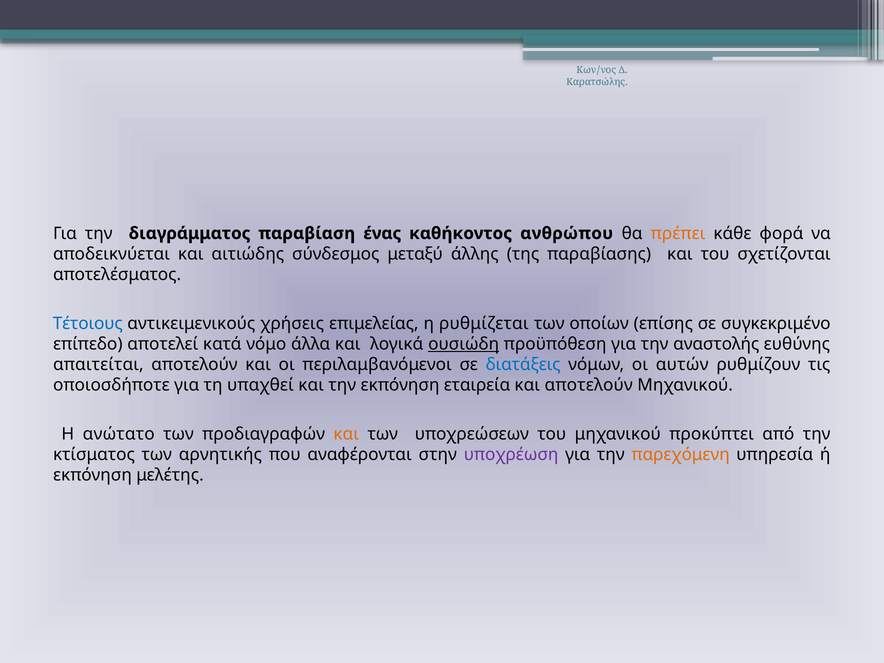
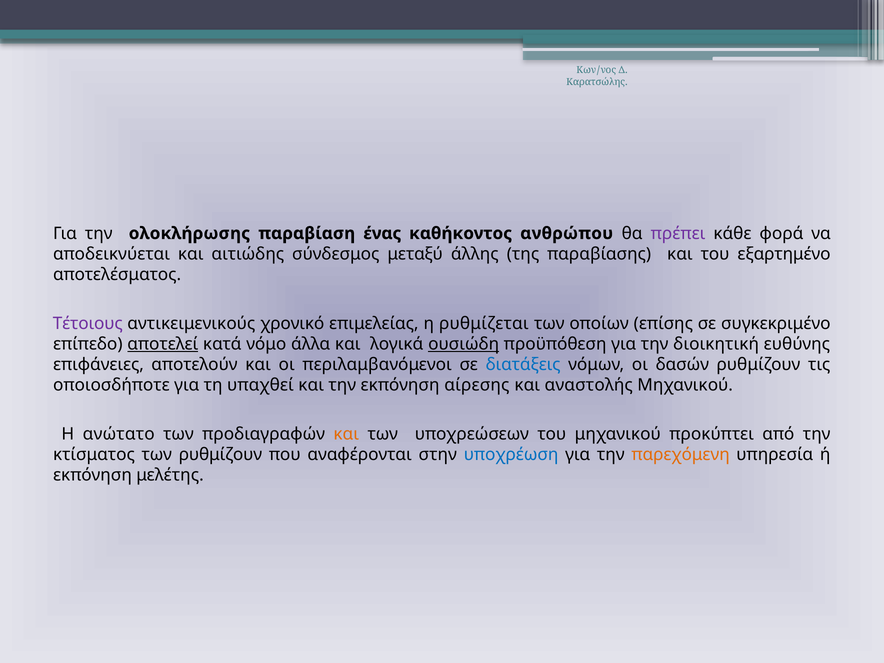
διαγράμματος: διαγράμματος -> ολοκλήρωσης
πρέπει colour: orange -> purple
σχετίζονται: σχετίζονται -> εξαρτημένο
Τέτοιους colour: blue -> purple
χρήσεις: χρήσεις -> χρονικό
αποτελεί underline: none -> present
αναστολής: αναστολής -> διοικητική
απαιτείται: απαιτείται -> επιφάνειες
αυτών: αυτών -> δασών
εταιρεία: εταιρεία -> αίρεσης
και αποτελούν: αποτελούν -> αναστολής
των αρνητικής: αρνητικής -> ρυθμίζουν
υποχρέωση colour: purple -> blue
